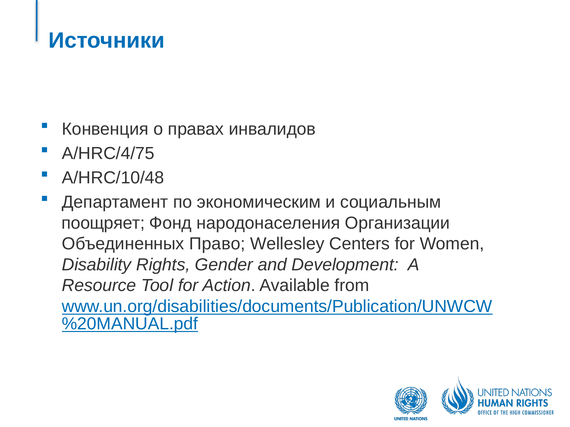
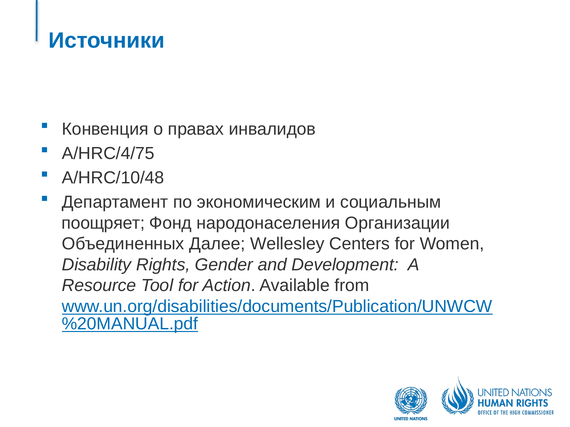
Право: Право -> Далее
